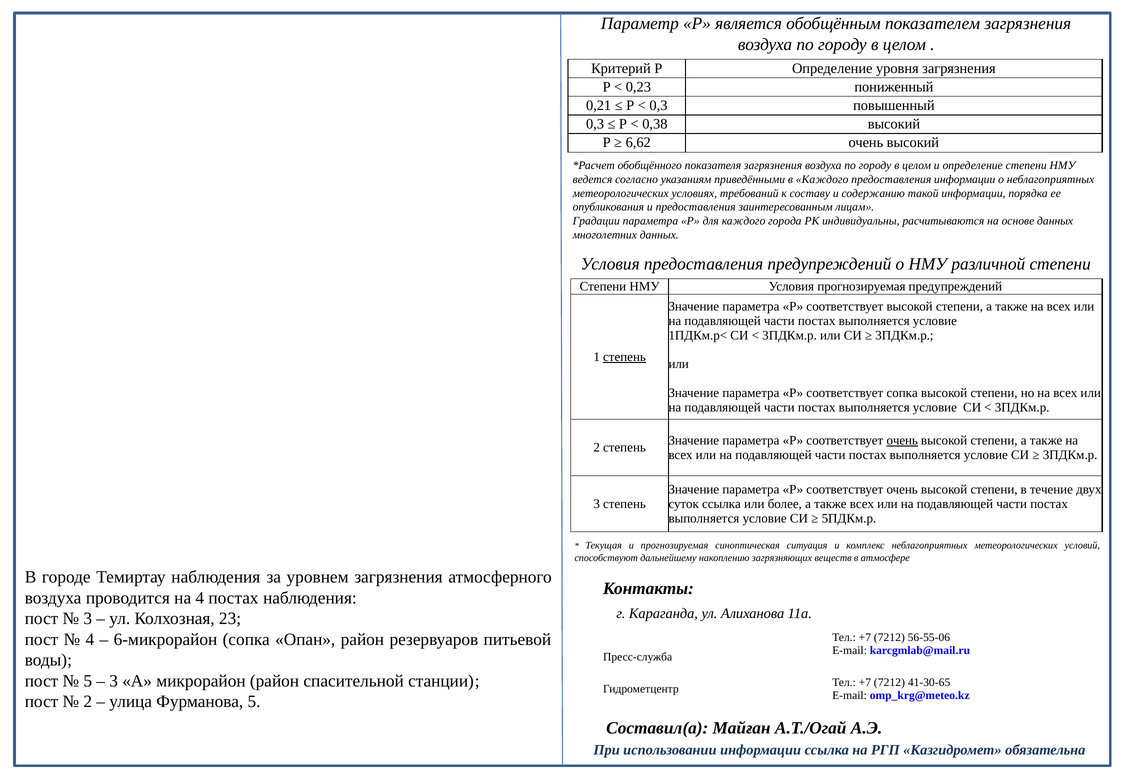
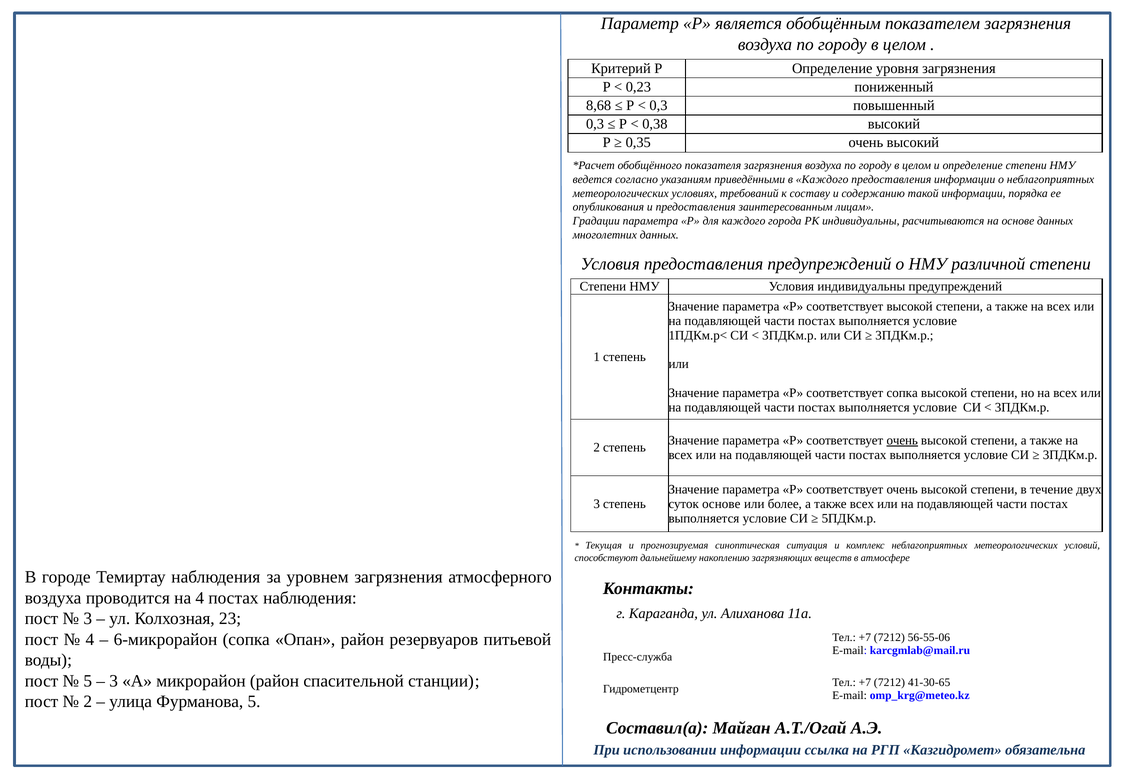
0,21: 0,21 -> 8,68
6,62: 6,62 -> 0,35
Условия прогнозируемая: прогнозируемая -> индивидуальны
степень at (624, 357) underline: present -> none
суток ссылка: ссылка -> основе
